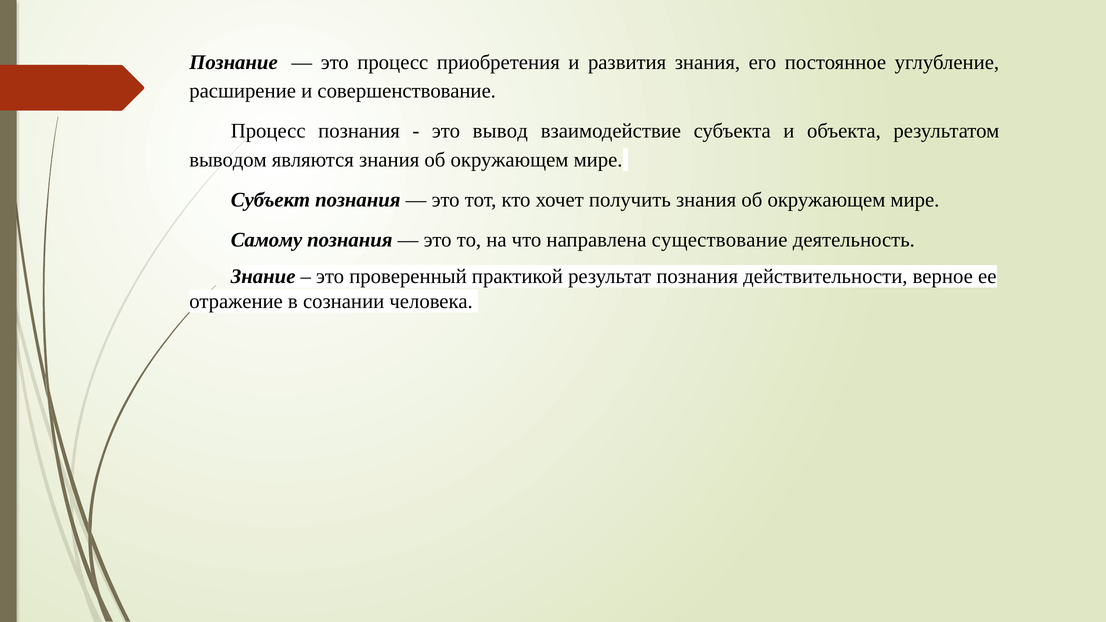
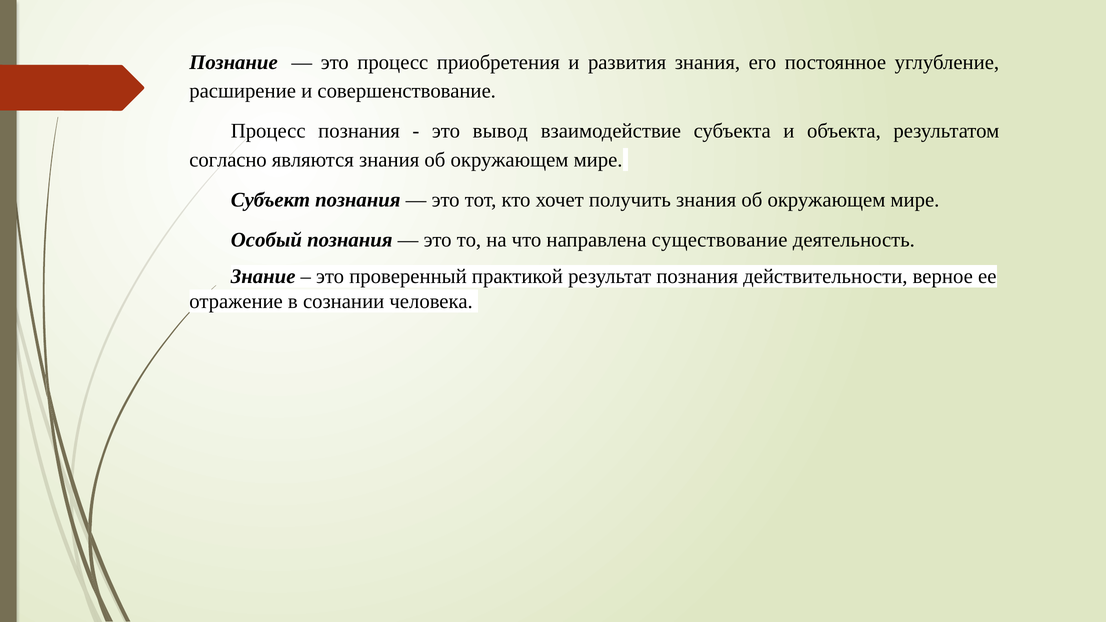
выводом: выводом -> согласно
Самому: Самому -> Особый
